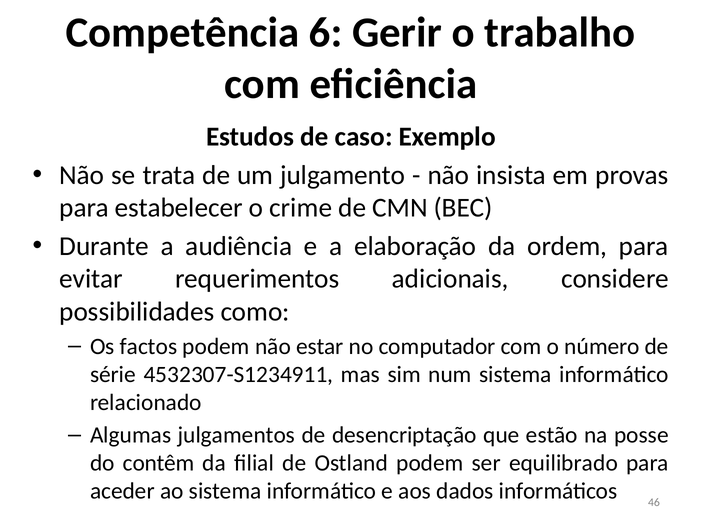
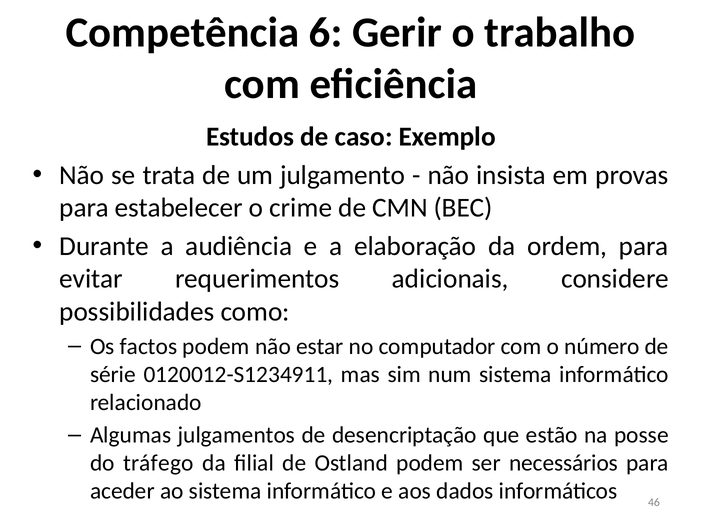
4532307-S1234911: 4532307-S1234911 -> 0120012-S1234911
contêm: contêm -> tráfego
equilibrado: equilibrado -> necessários
